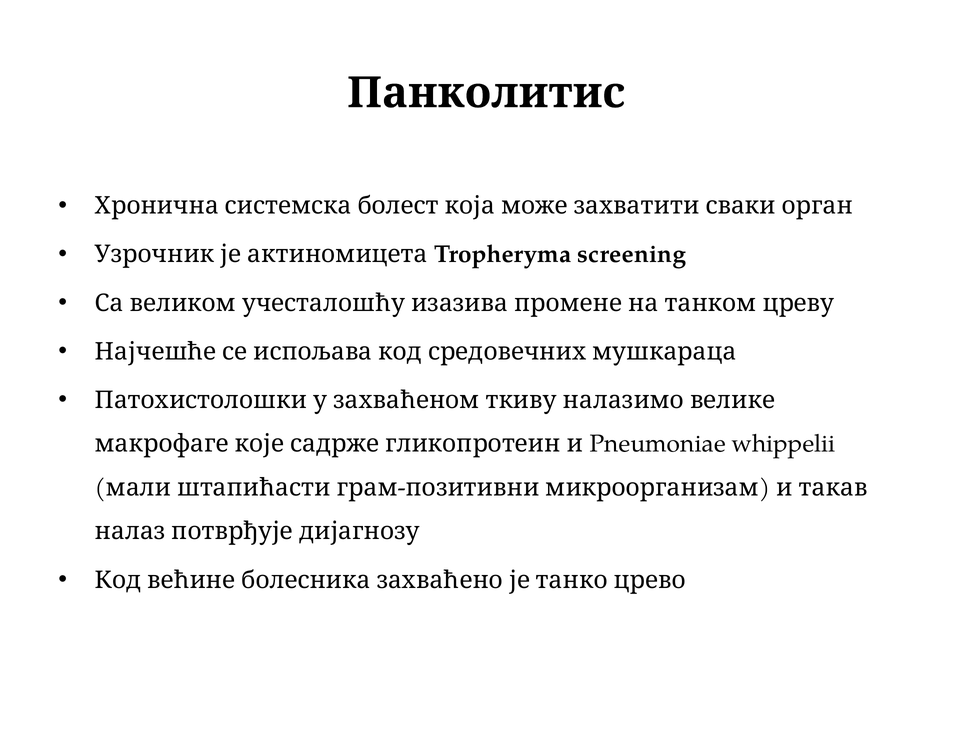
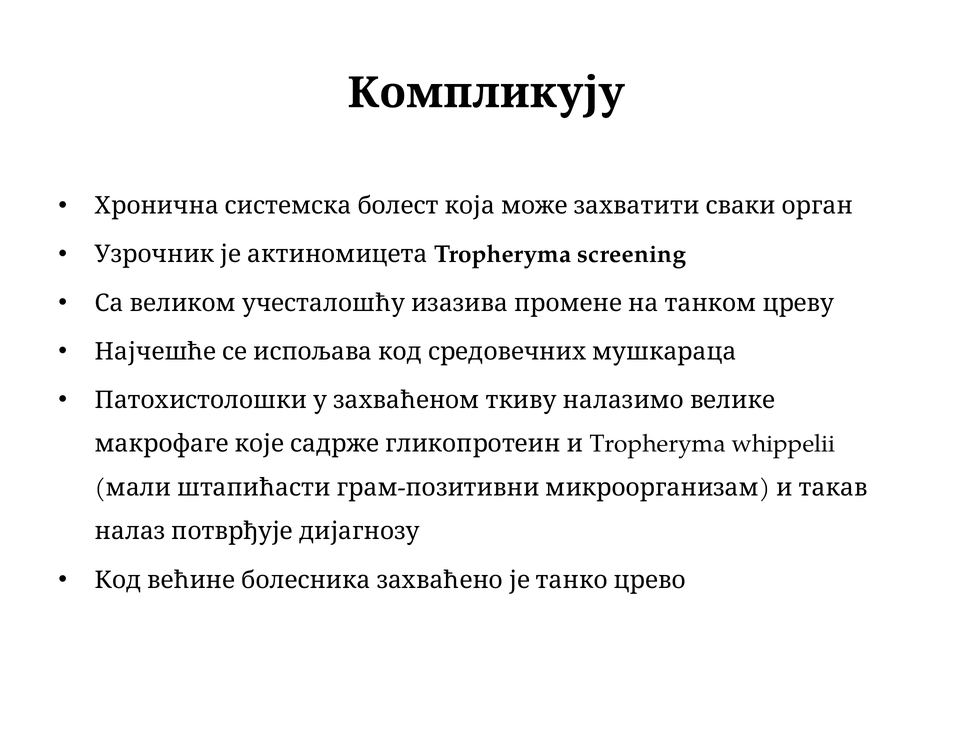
Панколитис: Панколитис -> Компликују
и Pneumoniae: Pneumoniae -> Tropheryma
